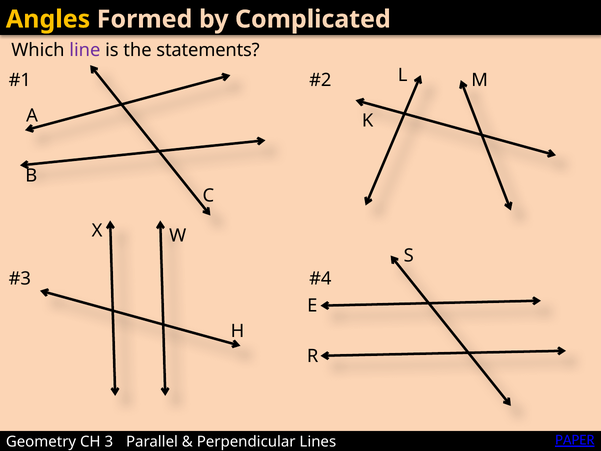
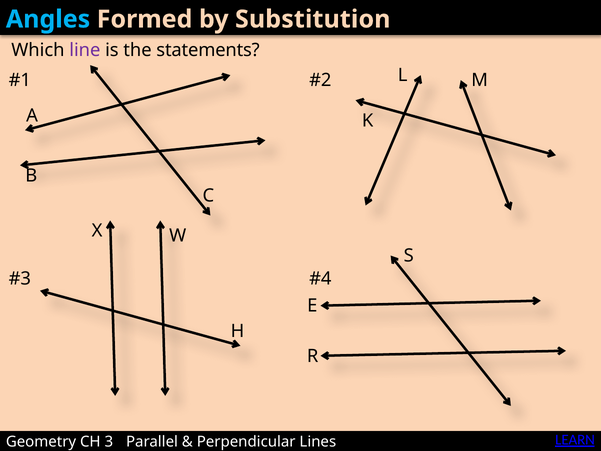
Angles colour: yellow -> light blue
Complicated: Complicated -> Substitution
PAPER: PAPER -> LEARN
